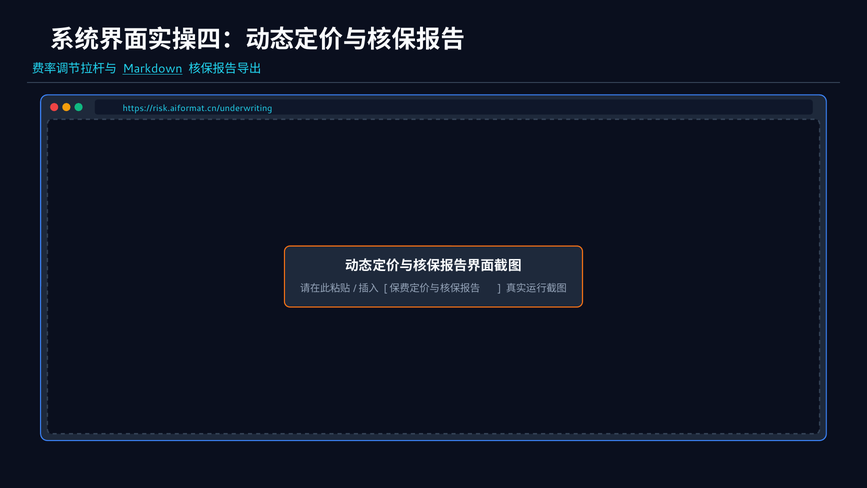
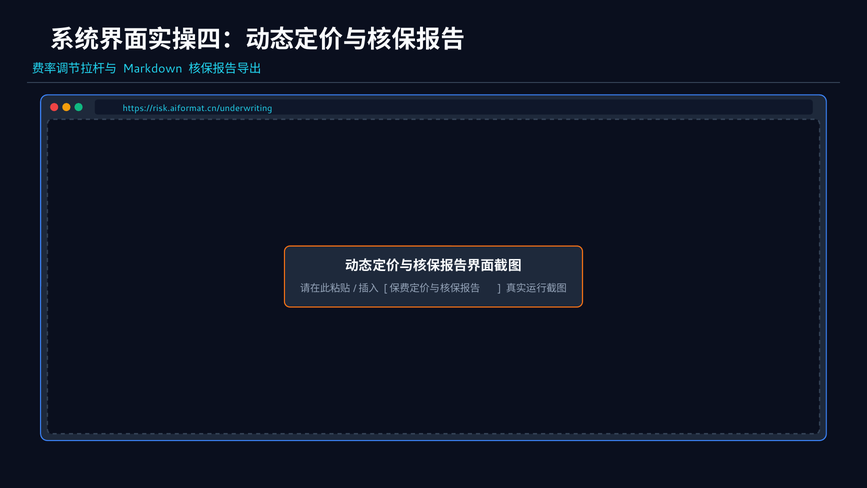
Markdown underline: present -> none
